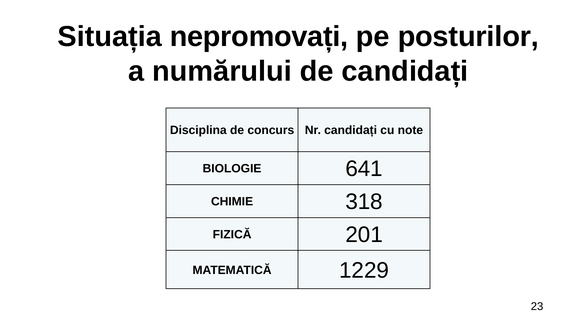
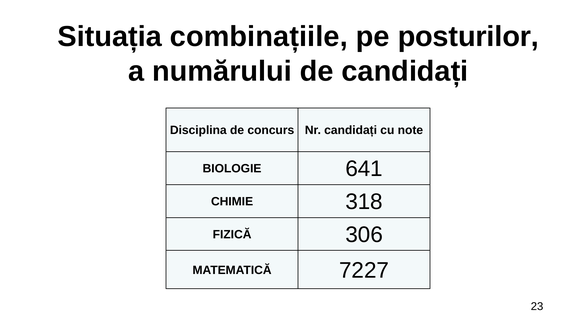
nepromovați: nepromovați -> combinațiile
201: 201 -> 306
1229: 1229 -> 7227
